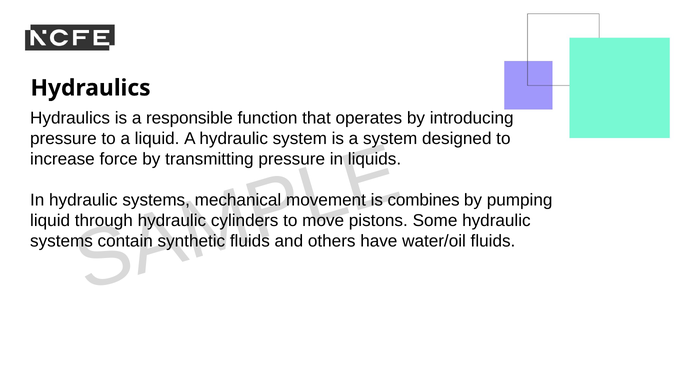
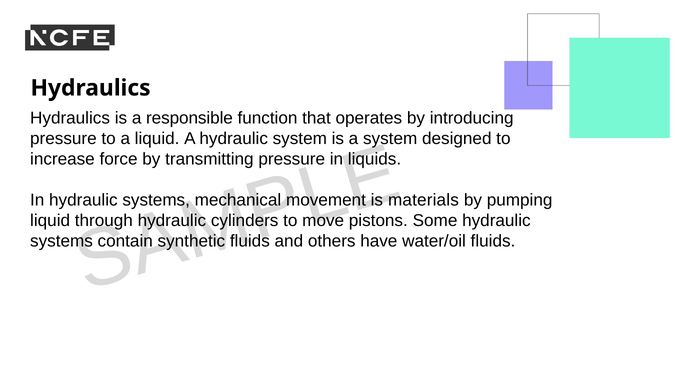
combines: combines -> materials
